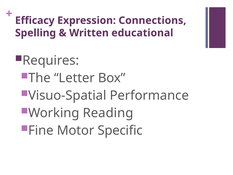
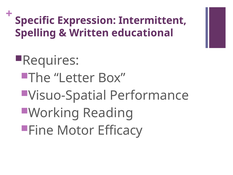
Efficacy: Efficacy -> Specific
Connections: Connections -> Intermittent
Specific: Specific -> Efficacy
